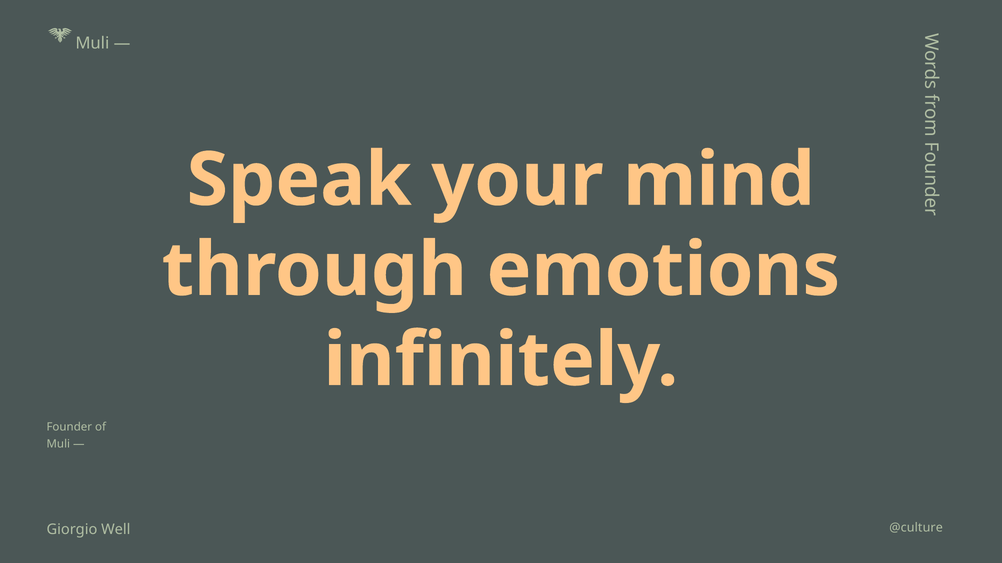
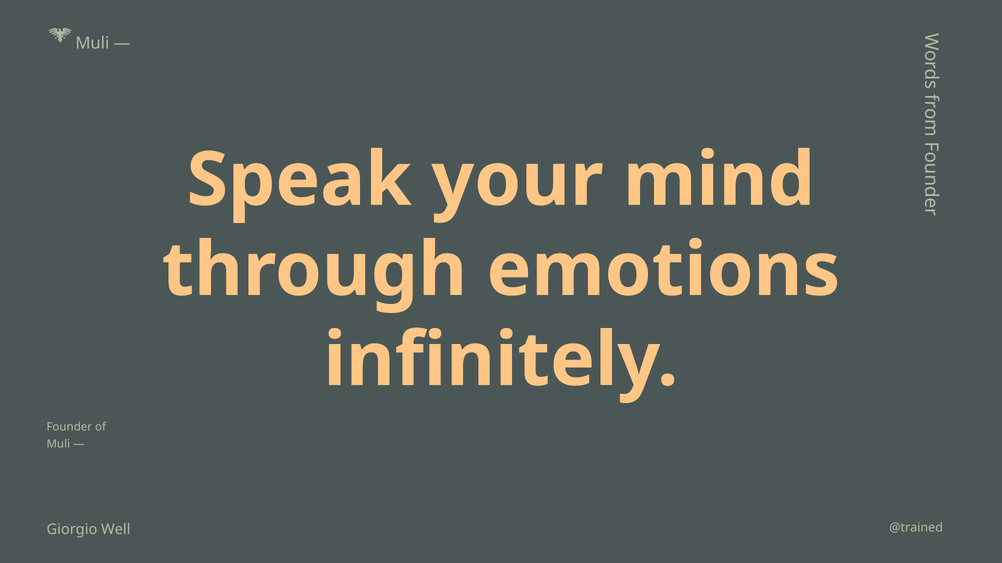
@culture: @culture -> @trained
